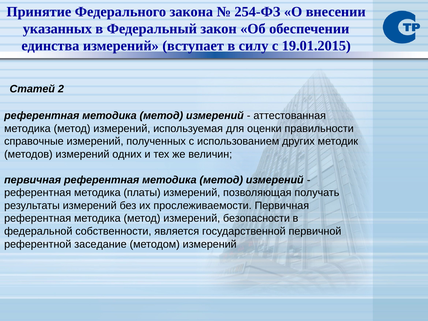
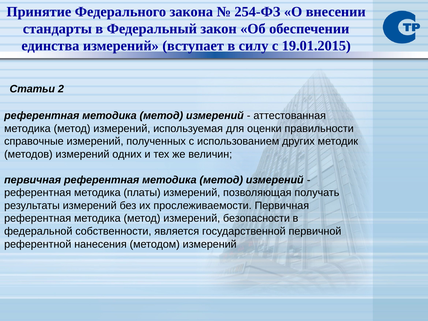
указанных: указанных -> стандарты
Статей: Статей -> Статьи
заседание: заседание -> нанесения
